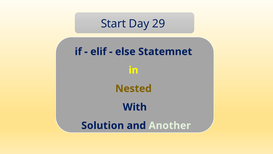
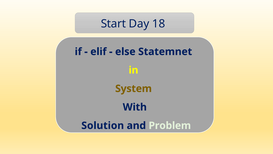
29: 29 -> 18
Nested: Nested -> System
Another: Another -> Problem
